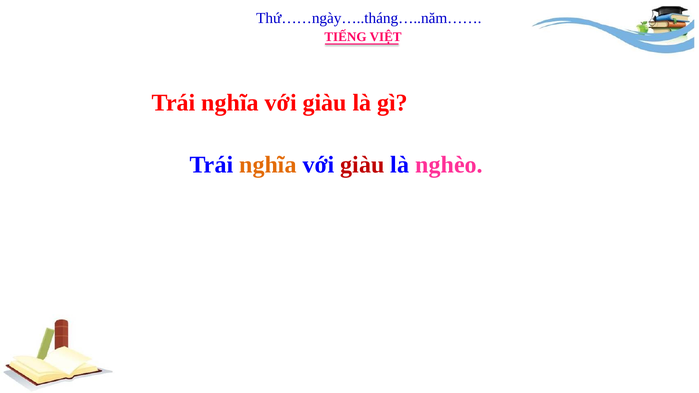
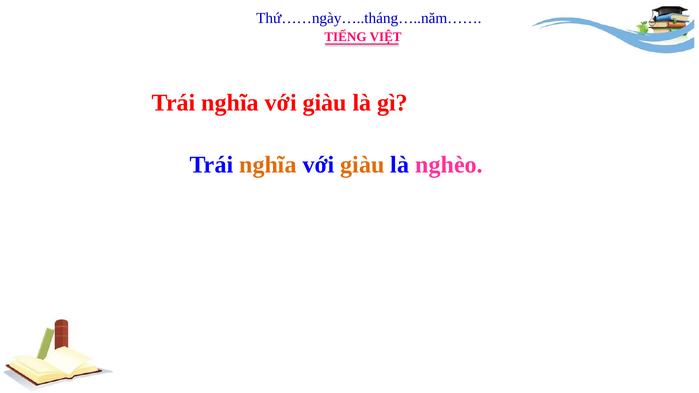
giàu at (362, 165) colour: red -> orange
